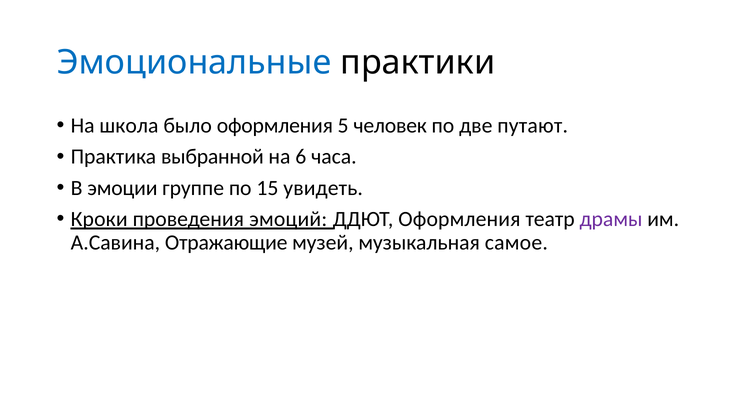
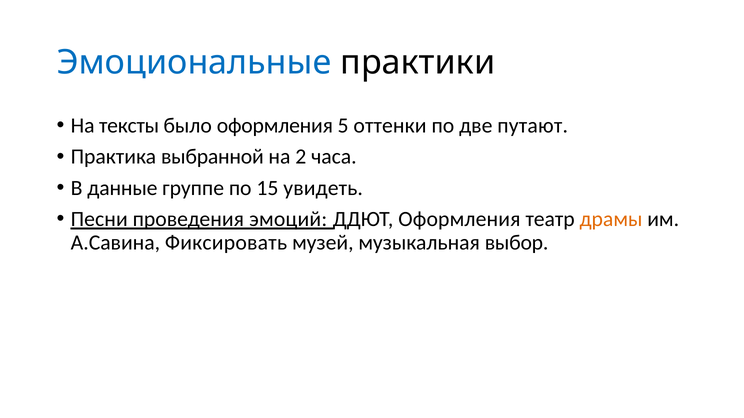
школа: школа -> тексты
человек: человек -> оттенки
6: 6 -> 2
эмоции: эмоции -> данные
Кроки: Кроки -> Песни
драмы colour: purple -> orange
Отражающие: Отражающие -> Фиксировать
самое: самое -> выбор
